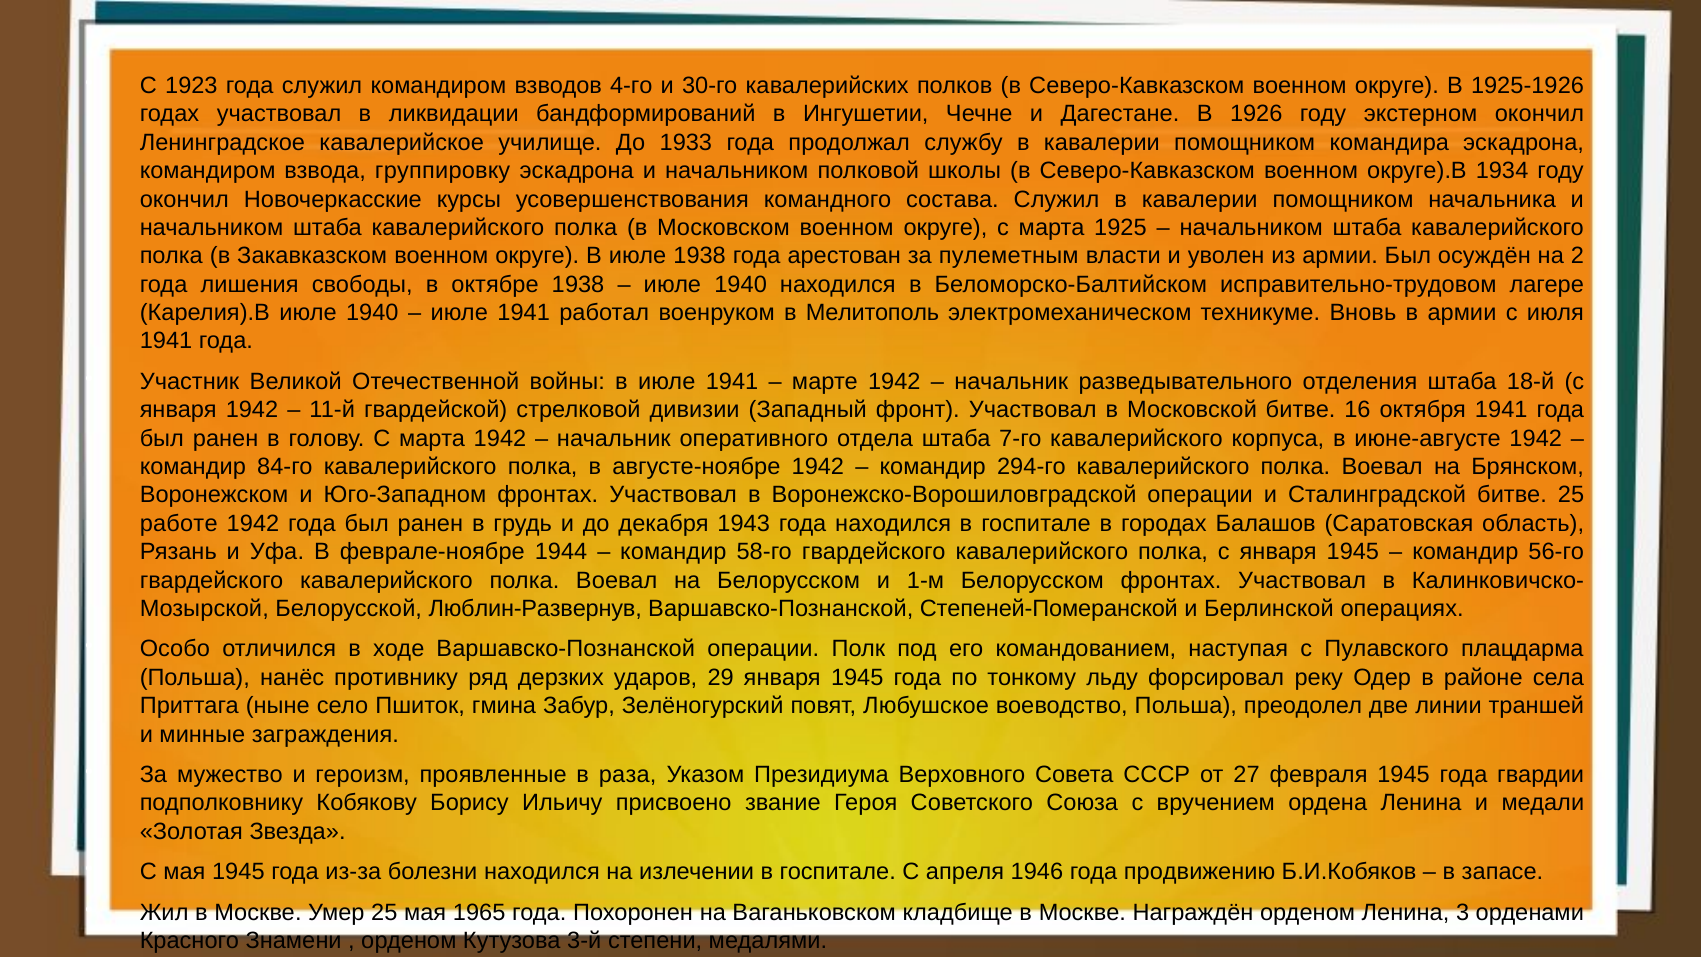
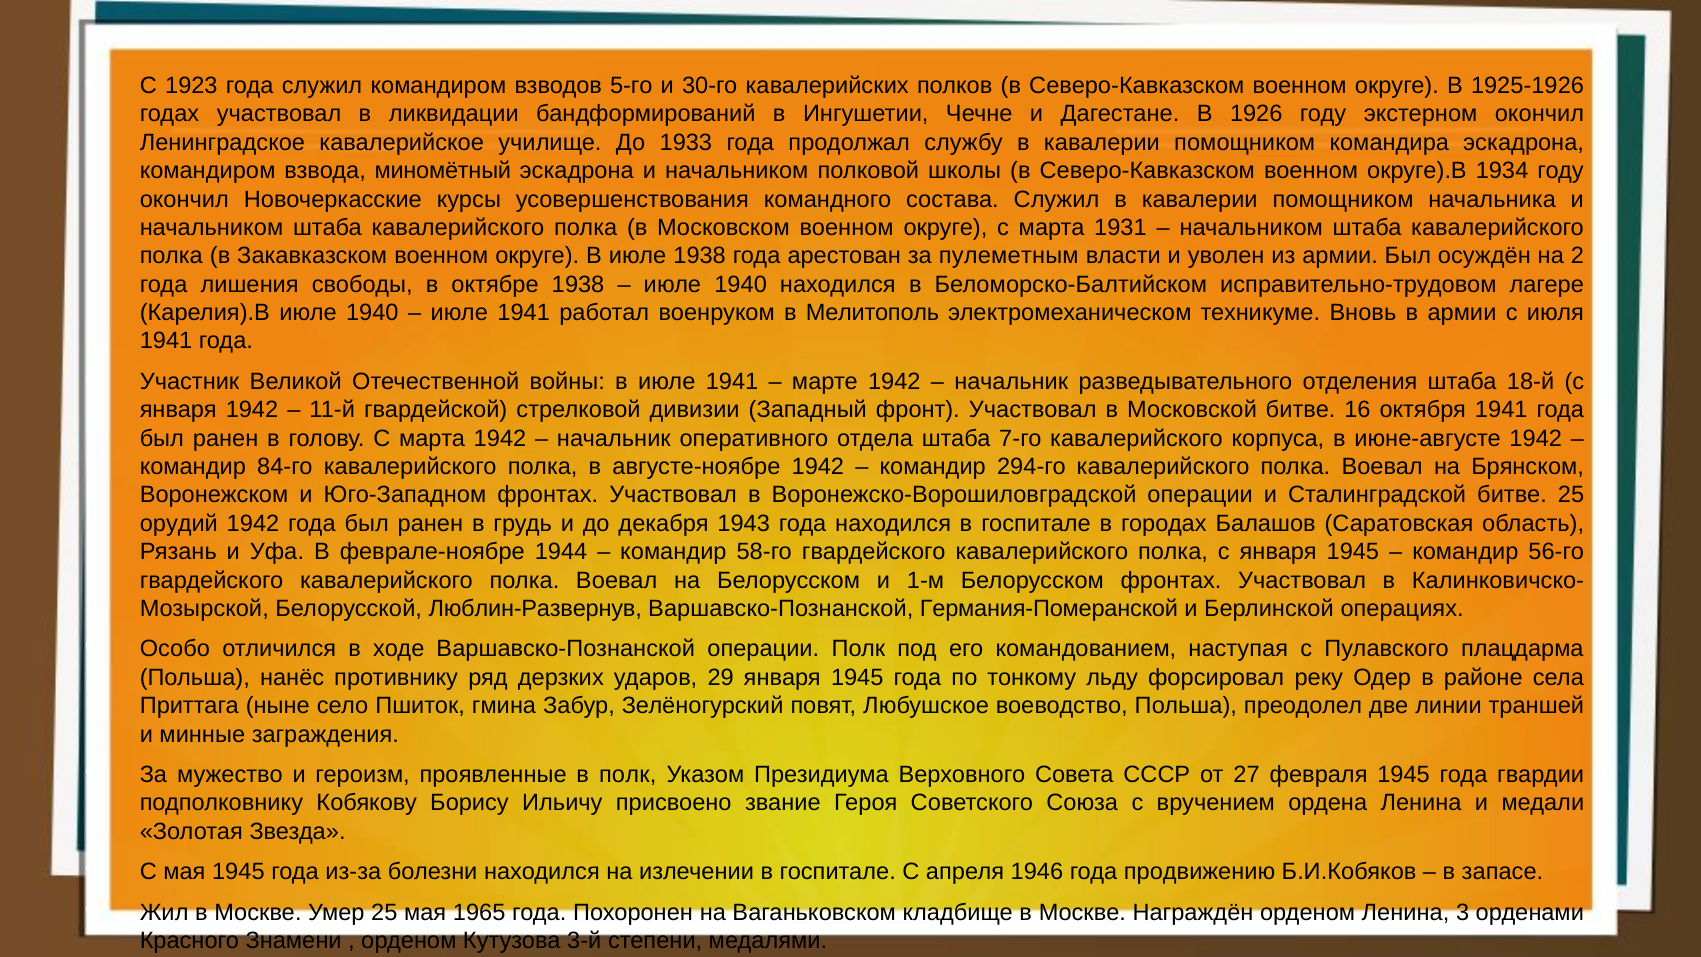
4-го: 4-го -> 5-го
группировку: группировку -> миномётный
1925: 1925 -> 1931
работе: работе -> орудий
Степеней-Померанской: Степеней-Померанской -> Германия-Померанской
в раза: раза -> полк
